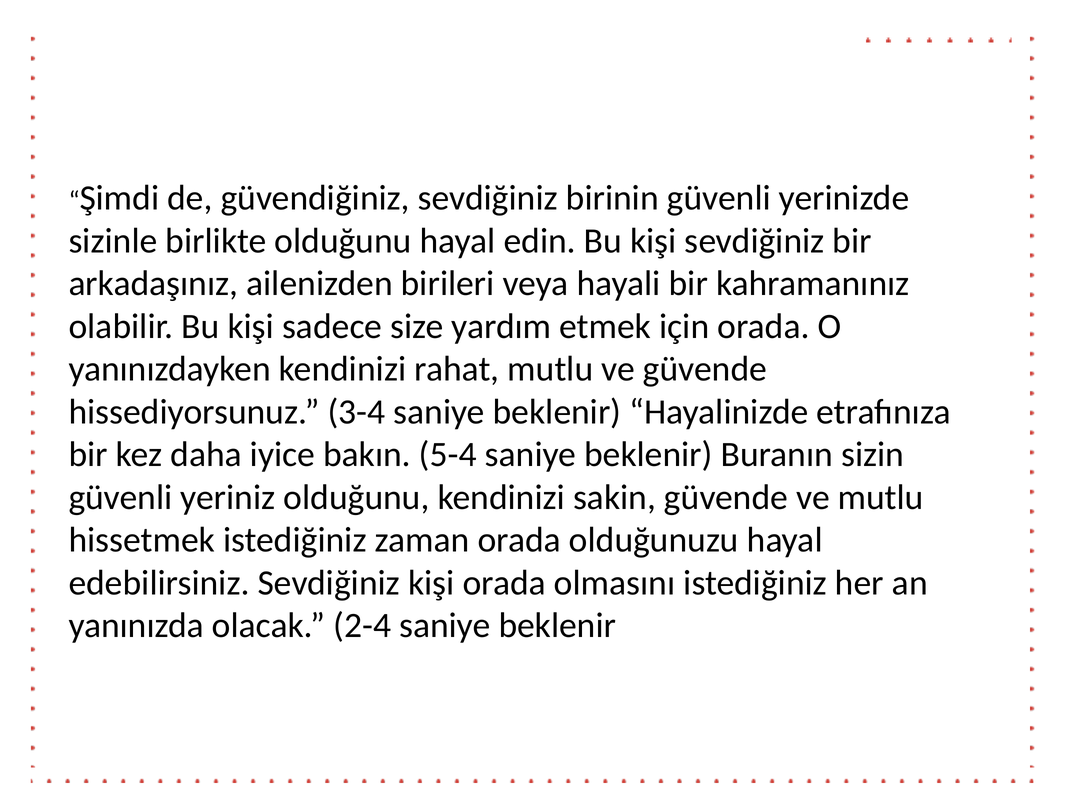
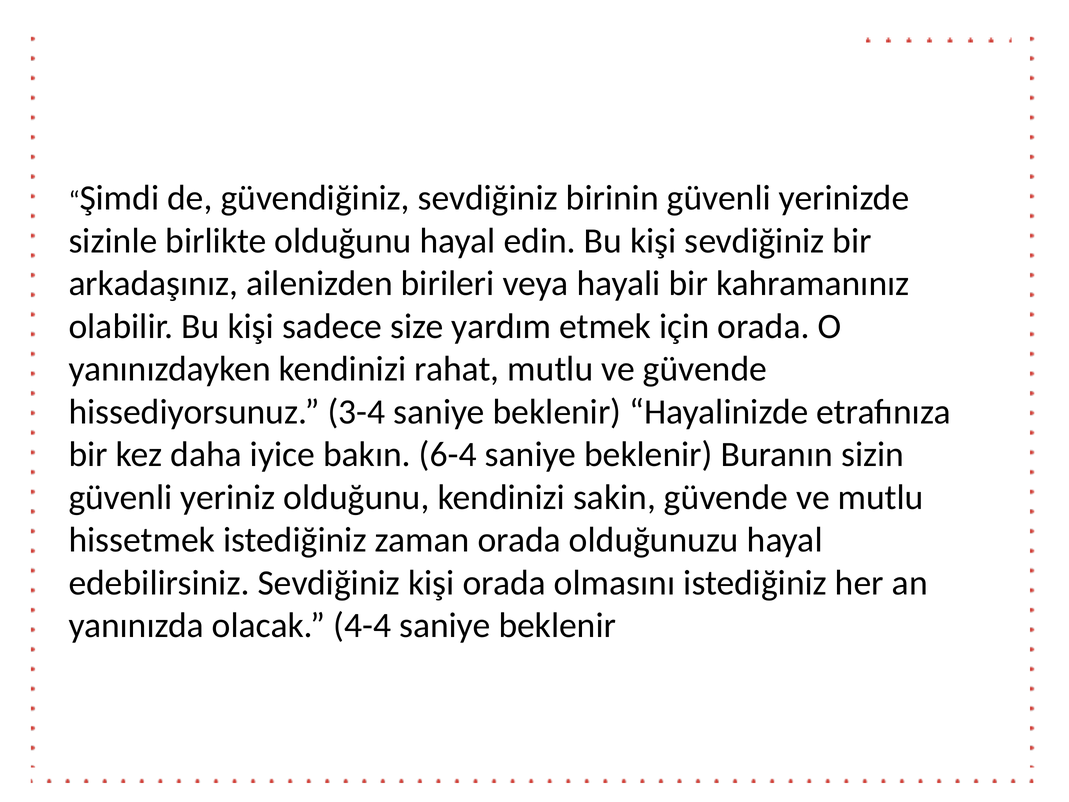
5-4: 5-4 -> 6-4
2-4: 2-4 -> 4-4
